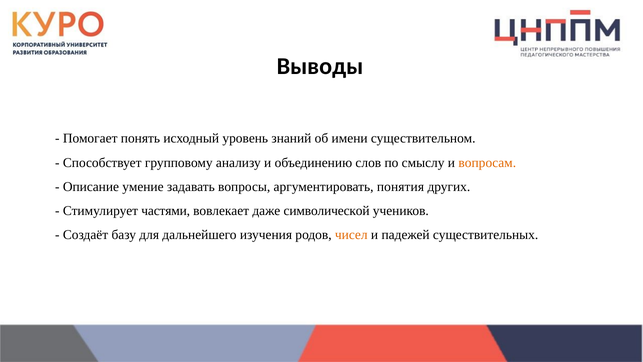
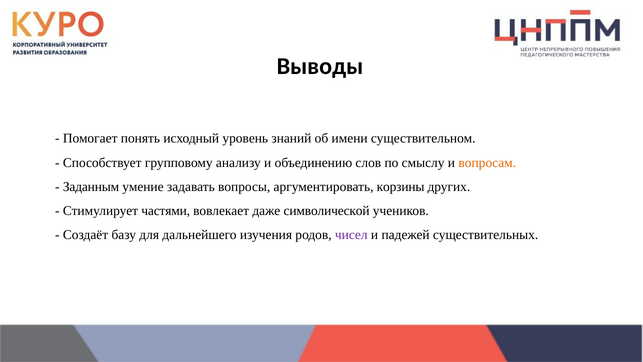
Описание: Описание -> Заданным
понятия: понятия -> корзины
чисел colour: orange -> purple
